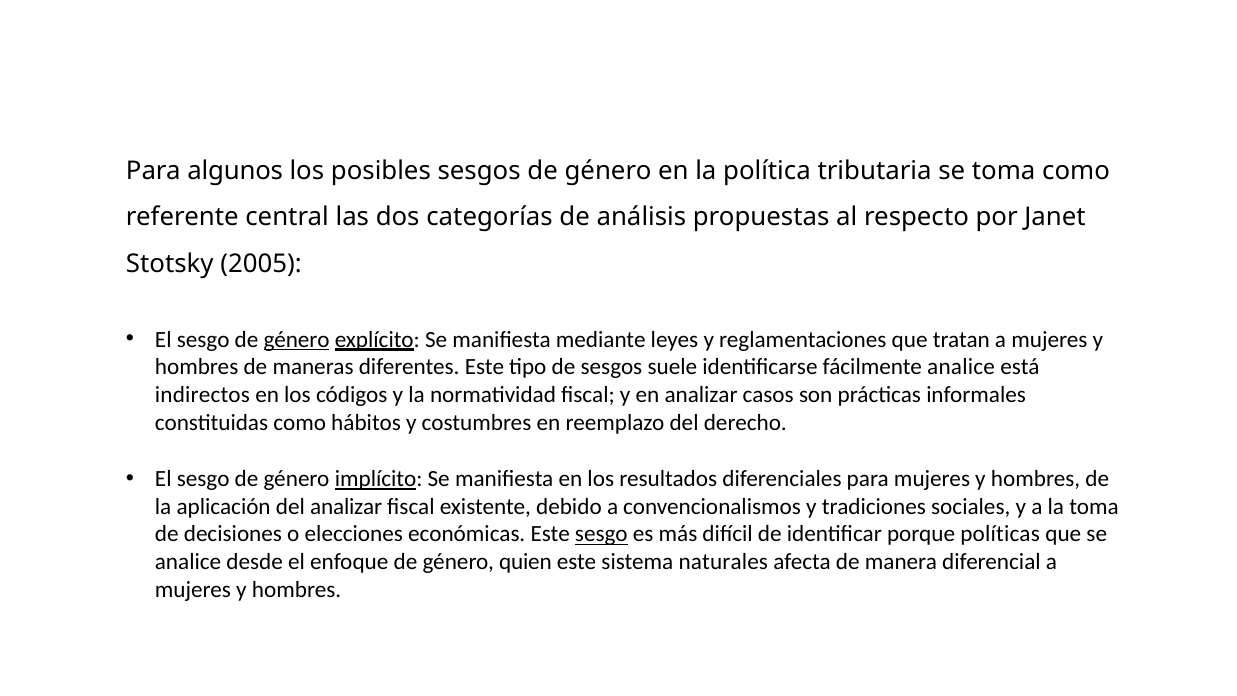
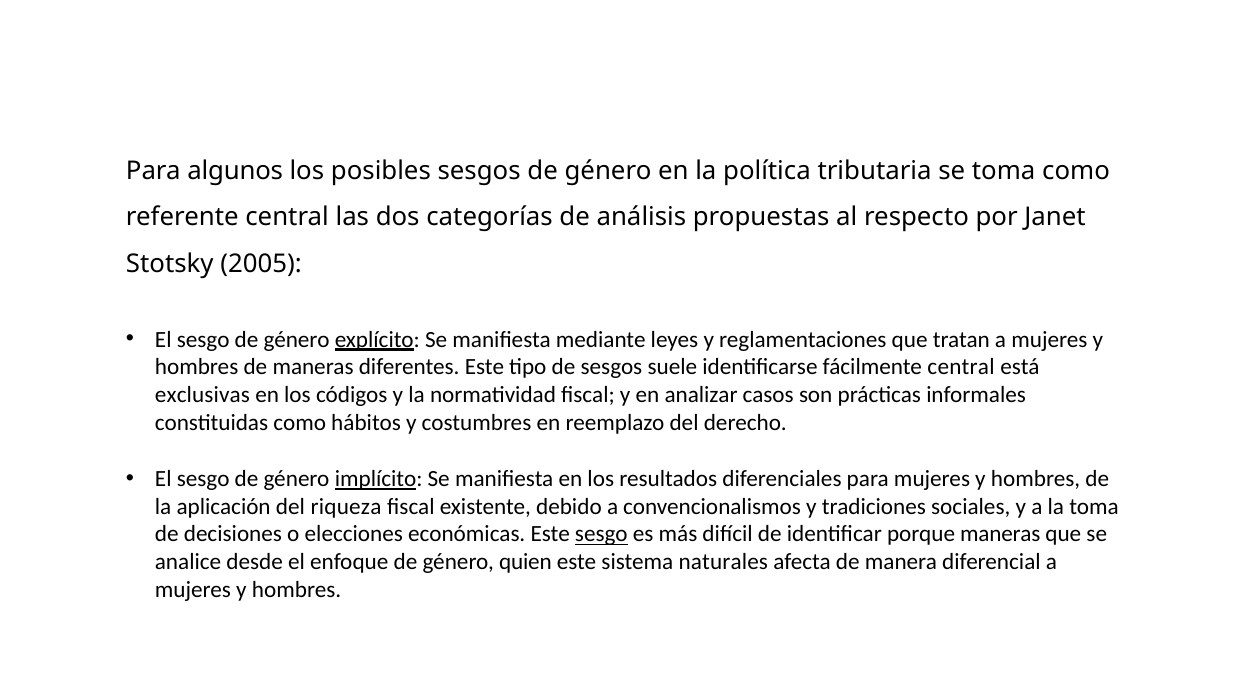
género at (297, 339) underline: present -> none
fácilmente analice: analice -> central
indirectos: indirectos -> exclusivas
del analizar: analizar -> riqueza
porque políticas: políticas -> maneras
